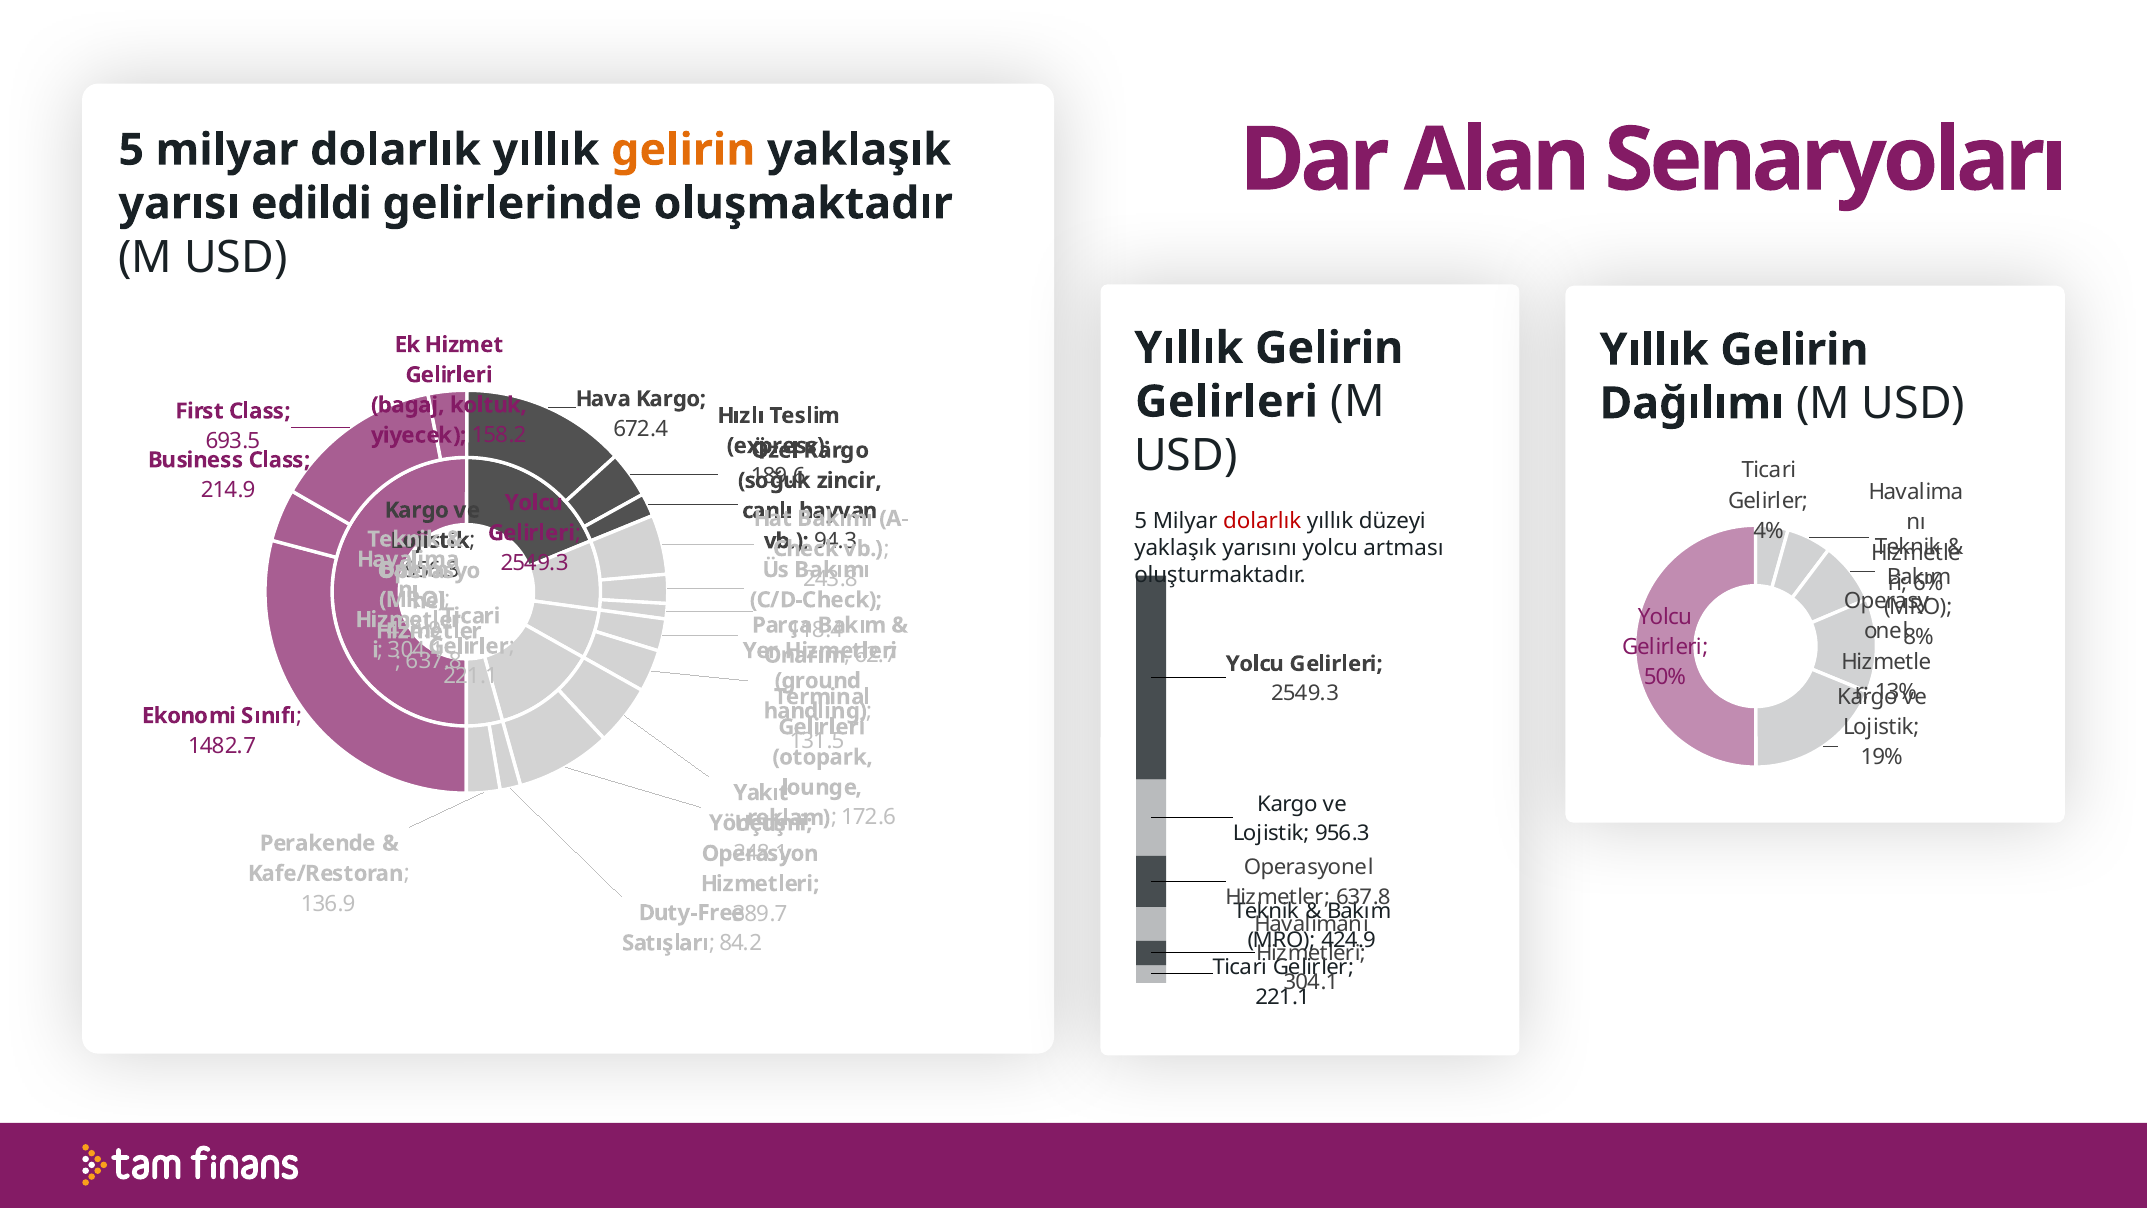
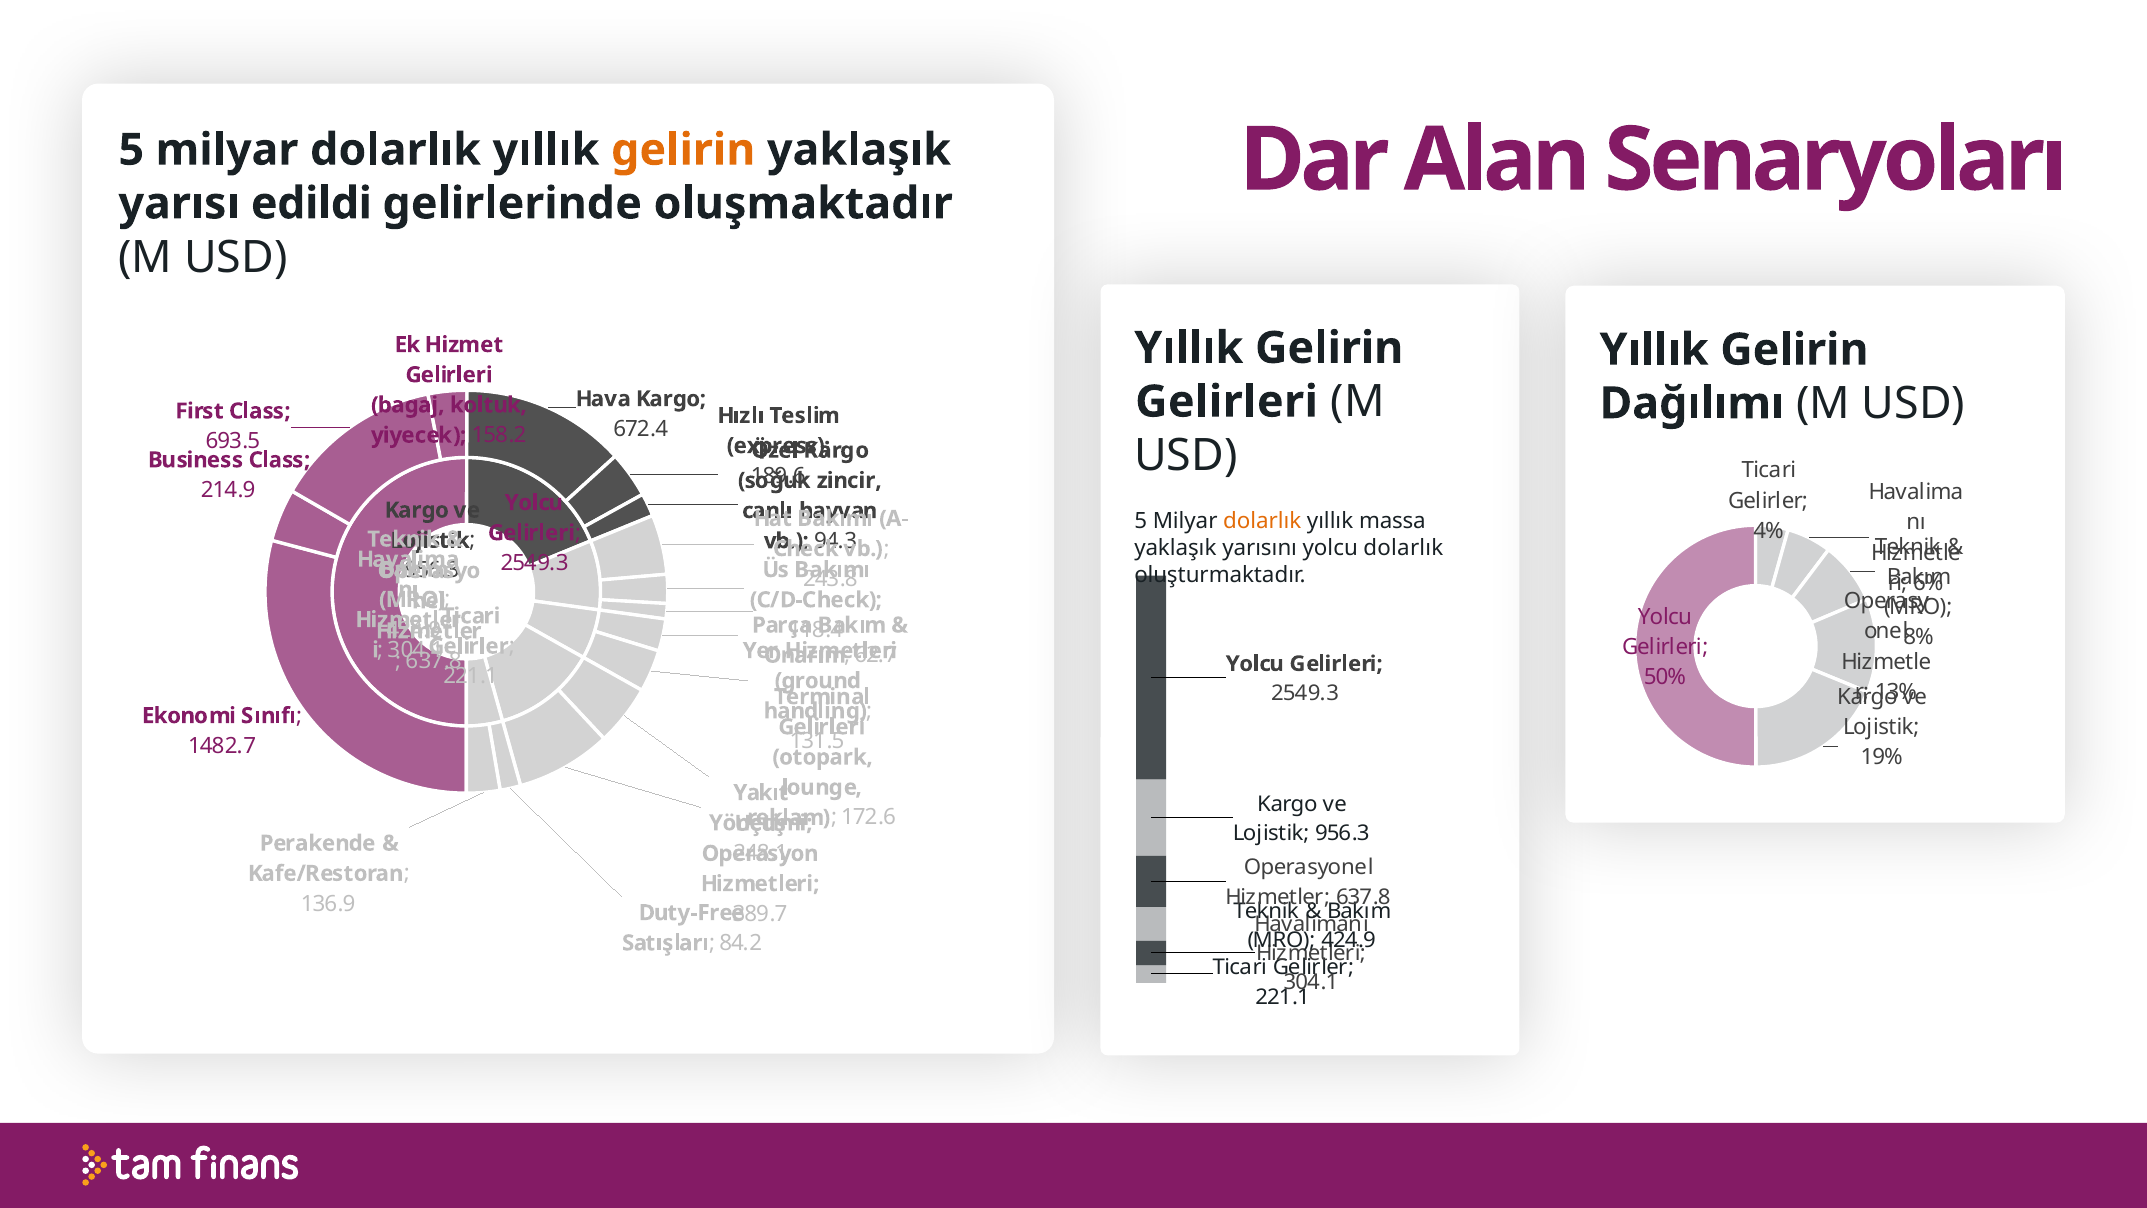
dolarlık at (1262, 521) colour: red -> orange
düzeyi: düzeyi -> massa
yolcu artması: artması -> dolarlık
